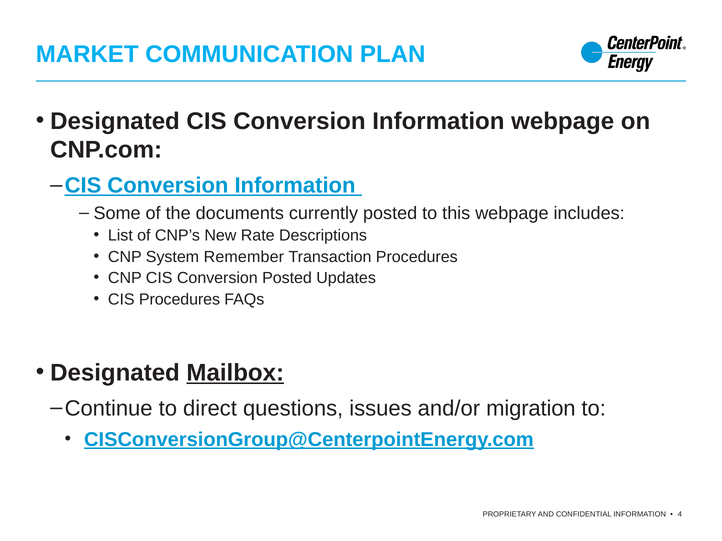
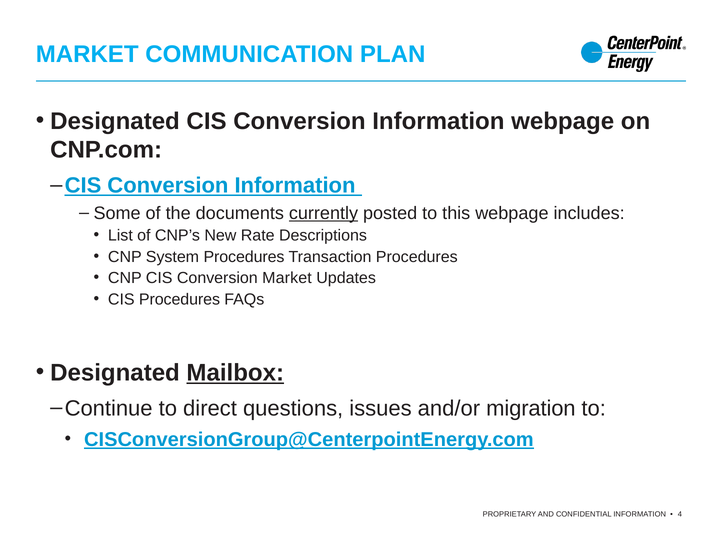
currently underline: none -> present
System Remember: Remember -> Procedures
Conversion Posted: Posted -> Market
